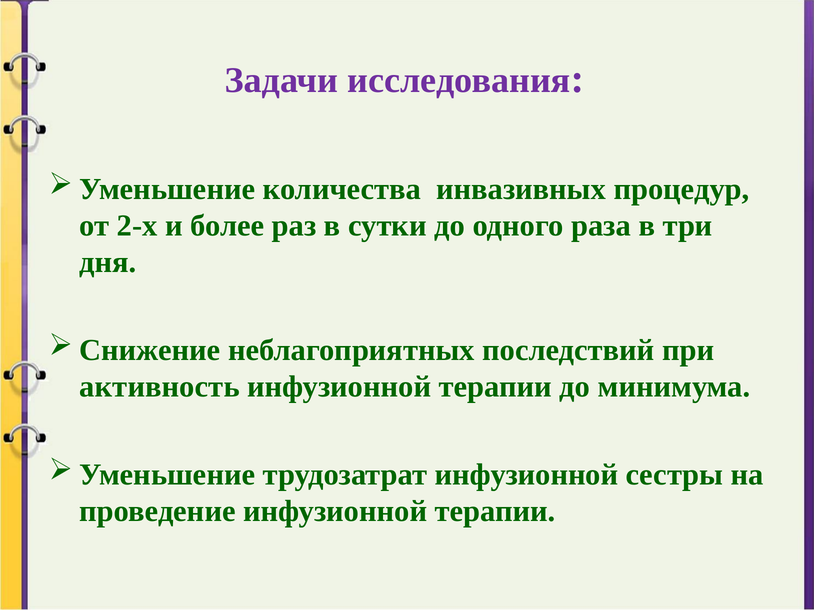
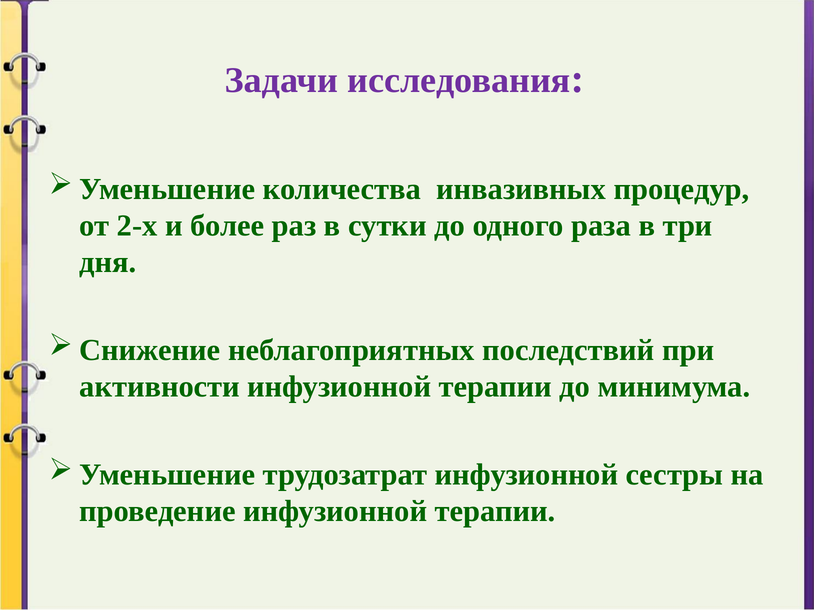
активность: активность -> активности
